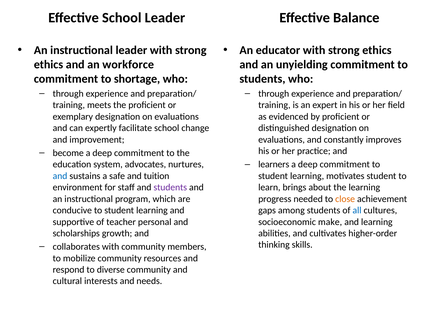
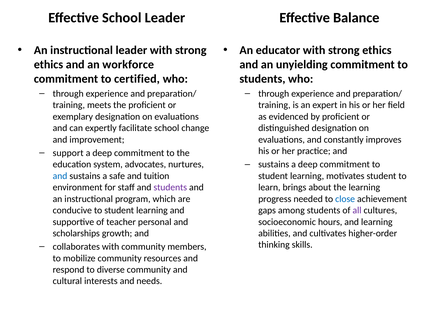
shortage: shortage -> certified
become: become -> support
learners at (274, 165): learners -> sustains
close colour: orange -> blue
all colour: blue -> purple
make: make -> hours
